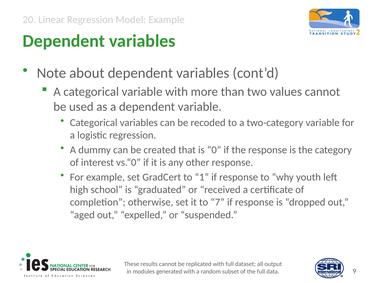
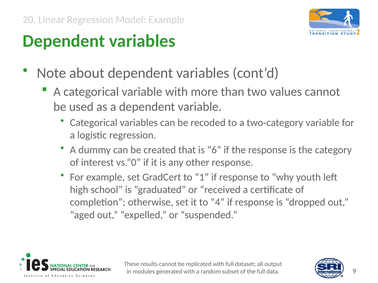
0: 0 -> 6
7: 7 -> 4
